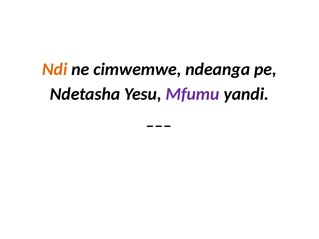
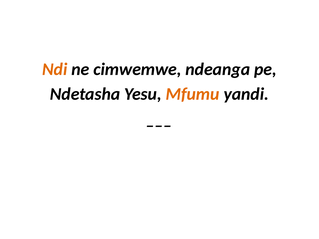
Mfumu colour: purple -> orange
